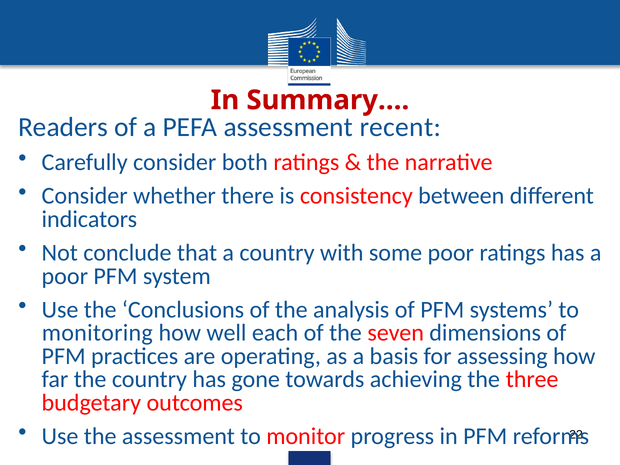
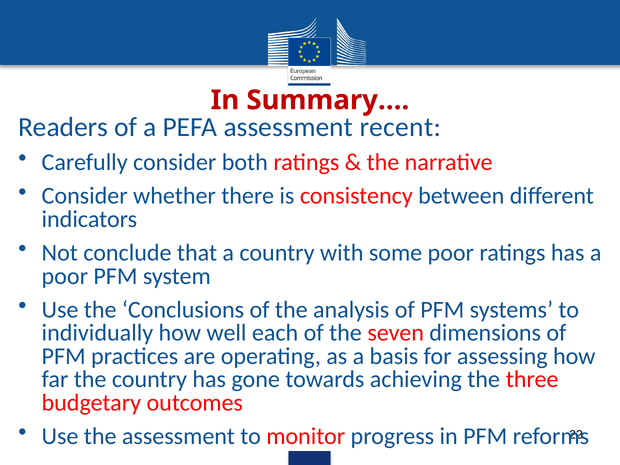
monitoring: monitoring -> individually
